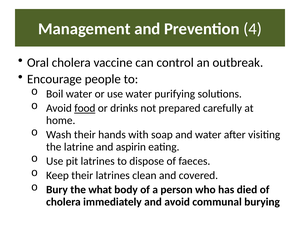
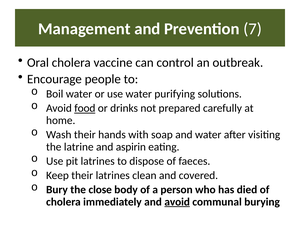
4: 4 -> 7
what: what -> close
avoid at (177, 202) underline: none -> present
